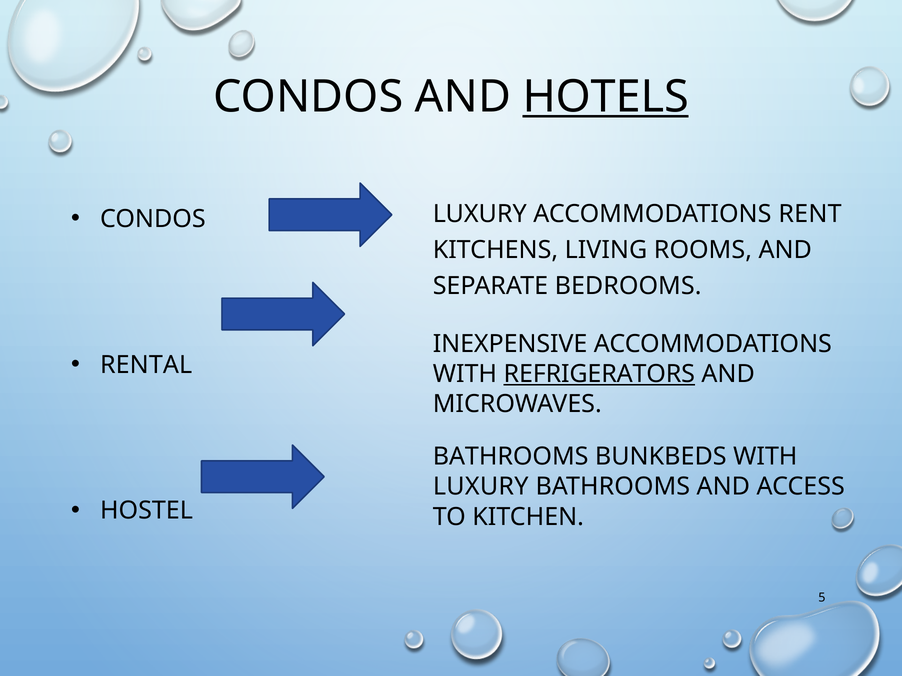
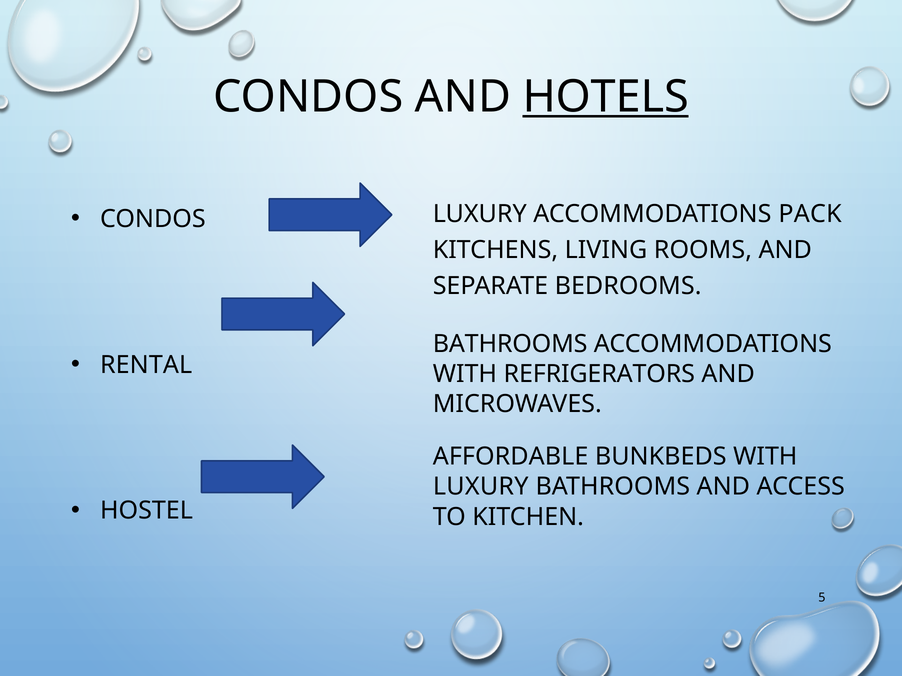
RENT: RENT -> PACK
INEXPENSIVE at (510, 344): INEXPENSIVE -> BATHROOMS
REFRIGERATORS underline: present -> none
BATHROOMS at (511, 457): BATHROOMS -> AFFORDABLE
